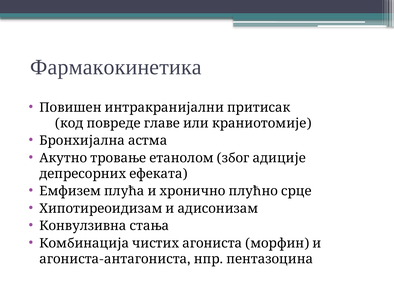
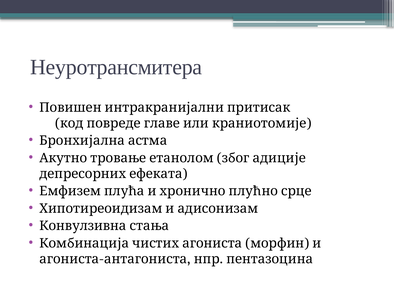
Фармакокинетика: Фармакокинетика -> Неуротрансмитера
